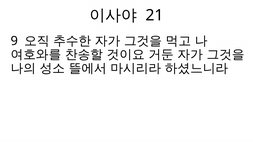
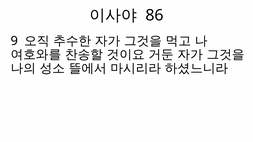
21: 21 -> 86
